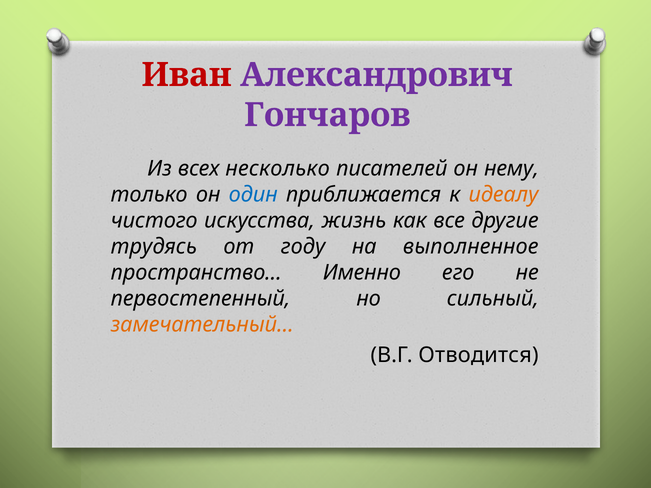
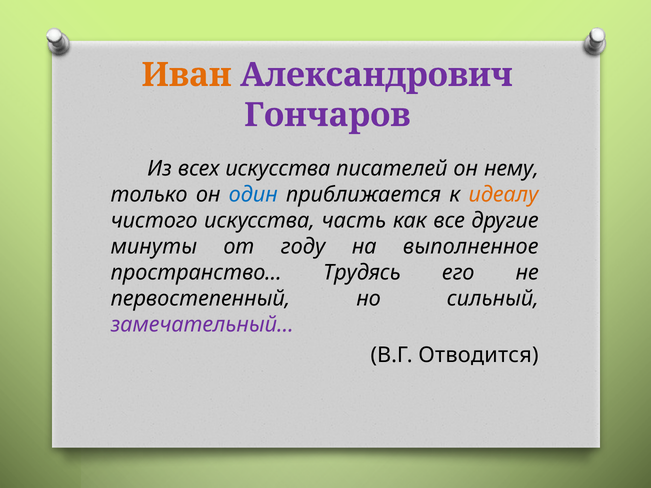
Иван colour: red -> orange
всех несколько: несколько -> искусства
жизнь: жизнь -> часть
трудясь: трудясь -> минуты
Именно: Именно -> Трудясь
замечательный… colour: orange -> purple
